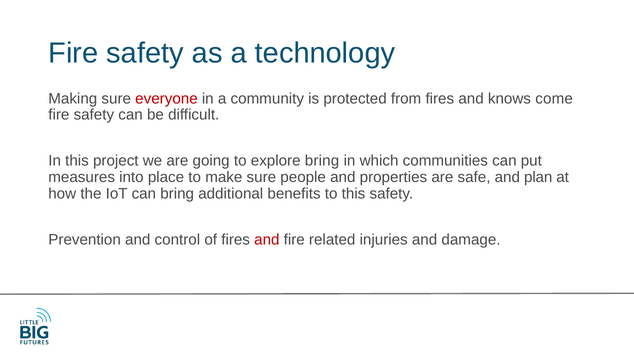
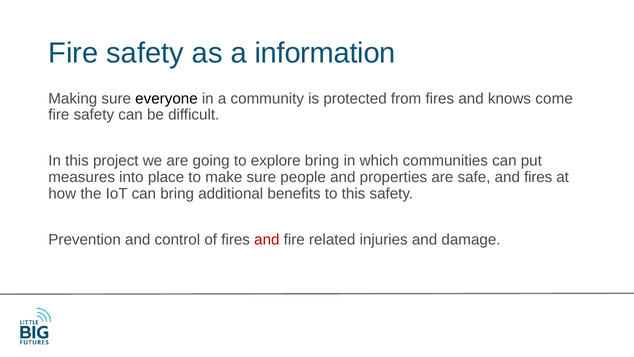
technology: technology -> information
everyone colour: red -> black
and plan: plan -> fires
